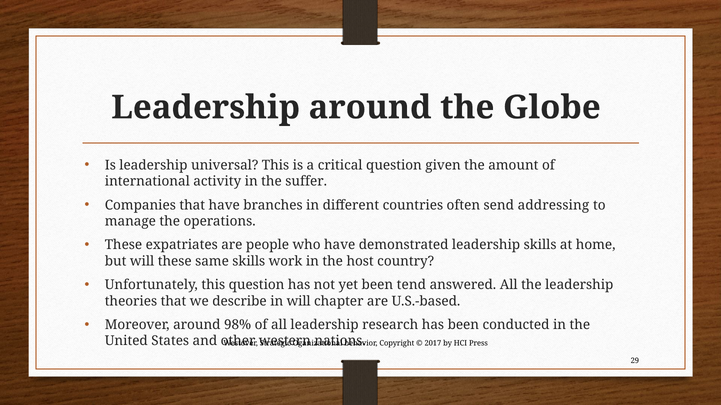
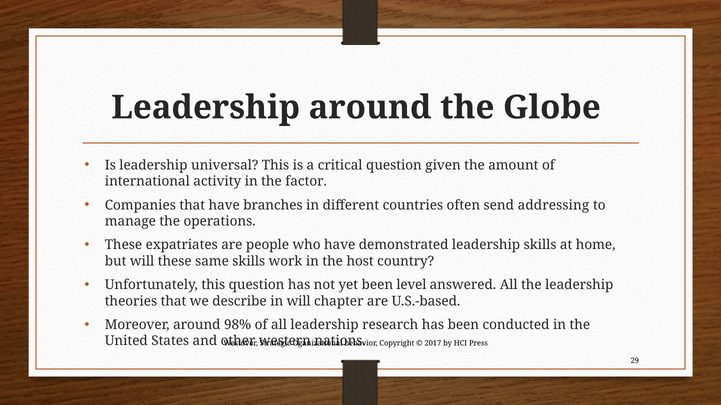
suffer: suffer -> factor
tend: tend -> level
